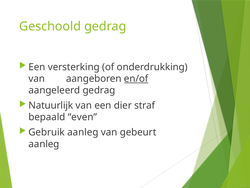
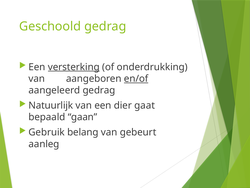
versterking underline: none -> present
straf: straf -> gaat
even: even -> gaan
Gebruik aanleg: aanleg -> belang
